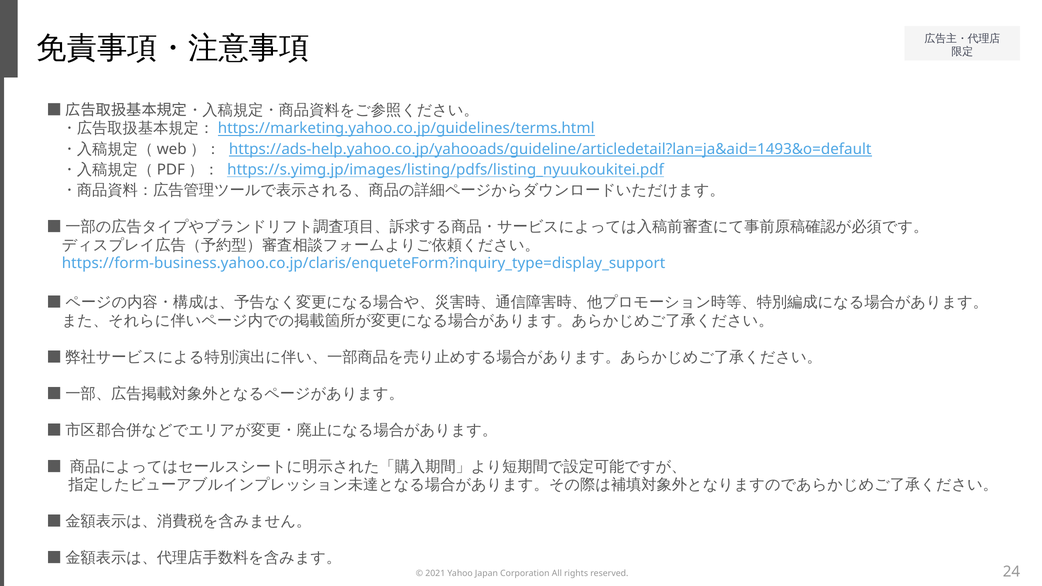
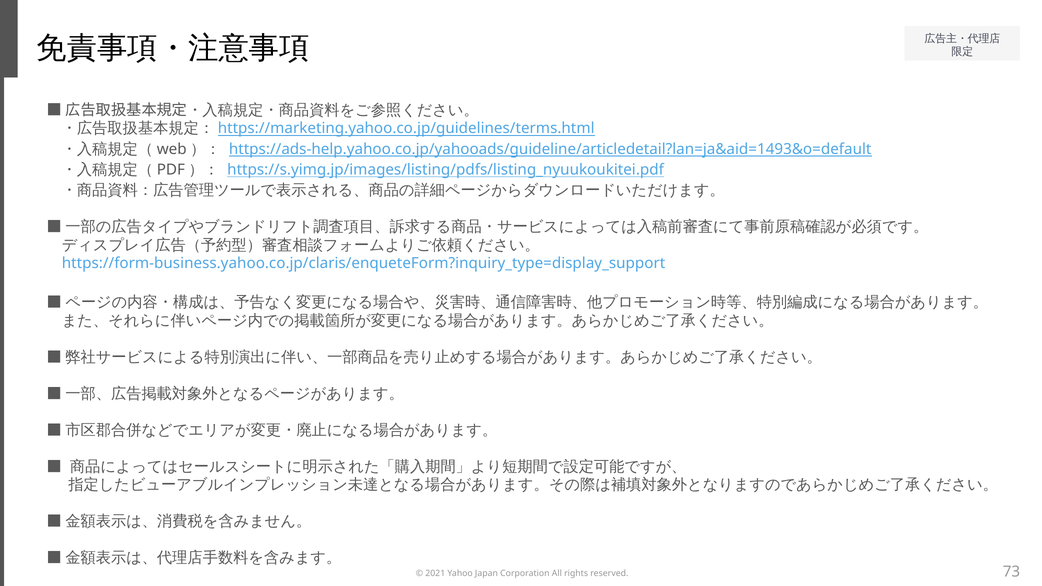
24: 24 -> 73
